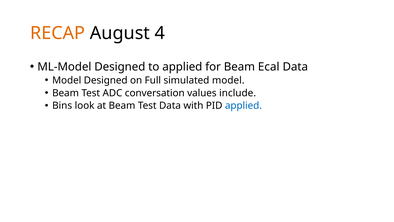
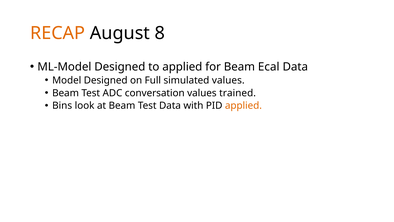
4: 4 -> 8
simulated model: model -> values
include: include -> trained
applied at (243, 106) colour: blue -> orange
